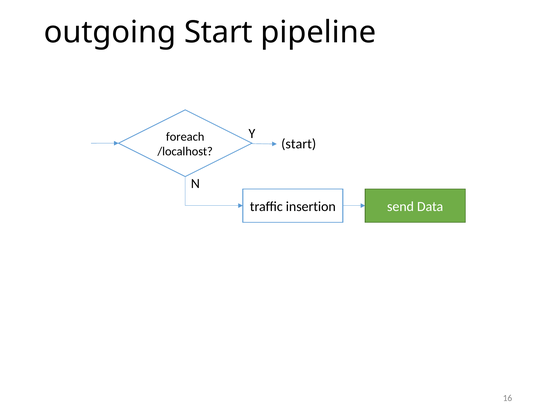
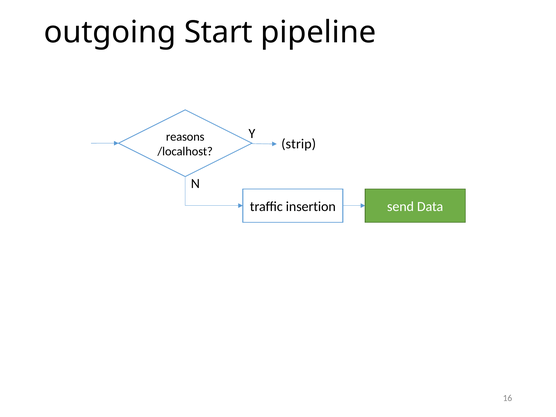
foreach: foreach -> reasons
start at (299, 144): start -> strip
